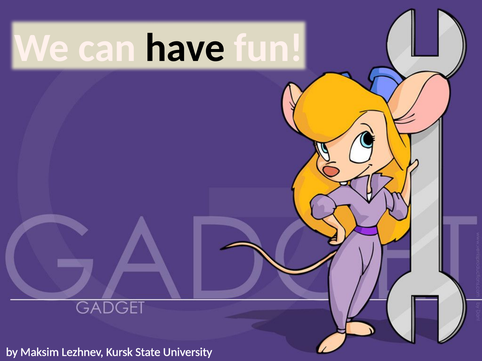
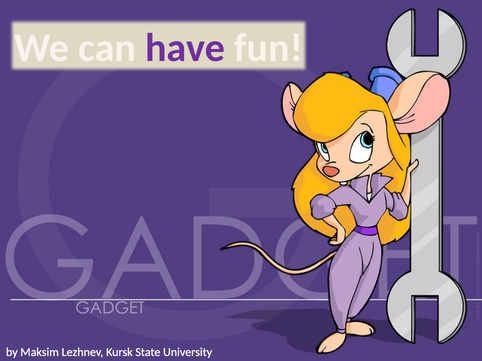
have colour: black -> purple
